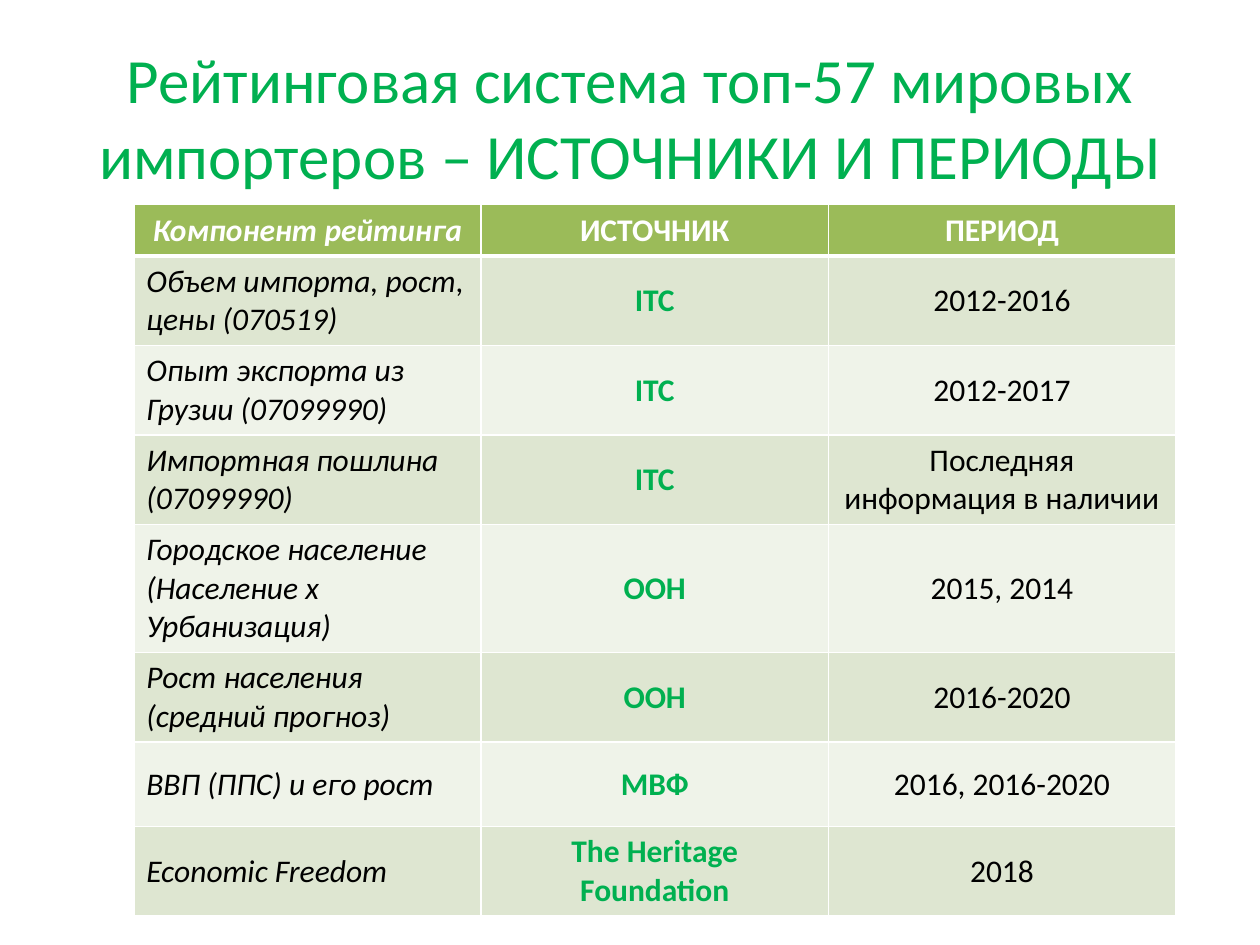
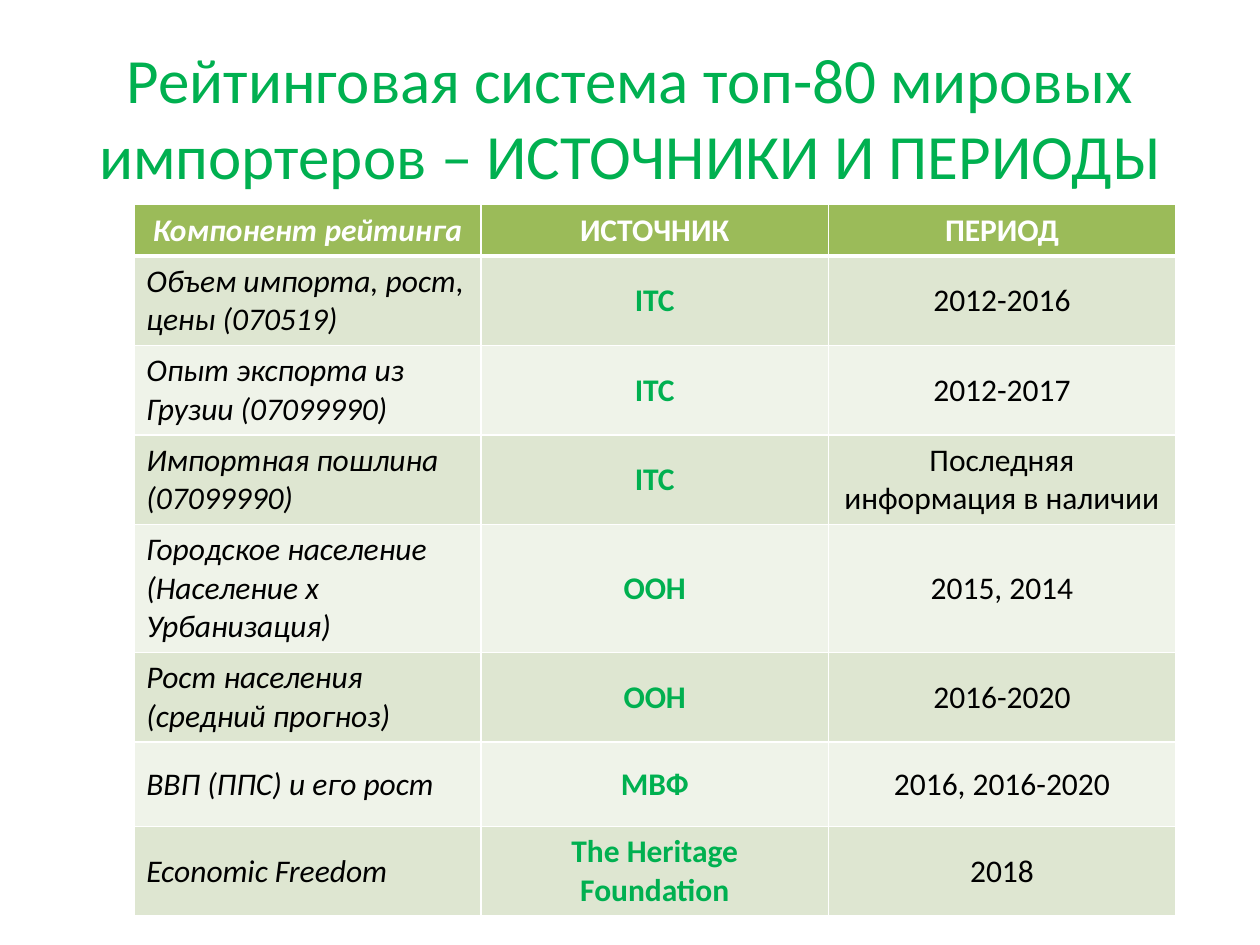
топ-57: топ-57 -> топ-80
